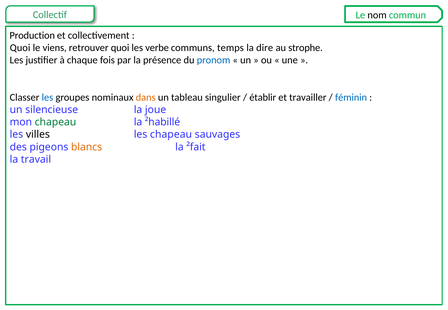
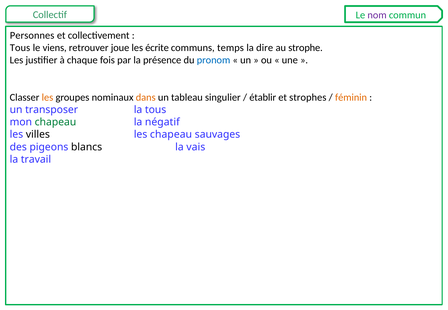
nom colour: black -> purple
Production: Production -> Personnes
Quoi at (20, 48): Quoi -> Tous
retrouver quoi: quoi -> joue
verbe: verbe -> écrite
les at (47, 97) colour: blue -> orange
travailler: travailler -> strophes
féminin colour: blue -> orange
silencieuse: silencieuse -> transposer
la joue: joue -> tous
²habillé: ²habillé -> négatif
blancs colour: orange -> black
²fait: ²fait -> vais
